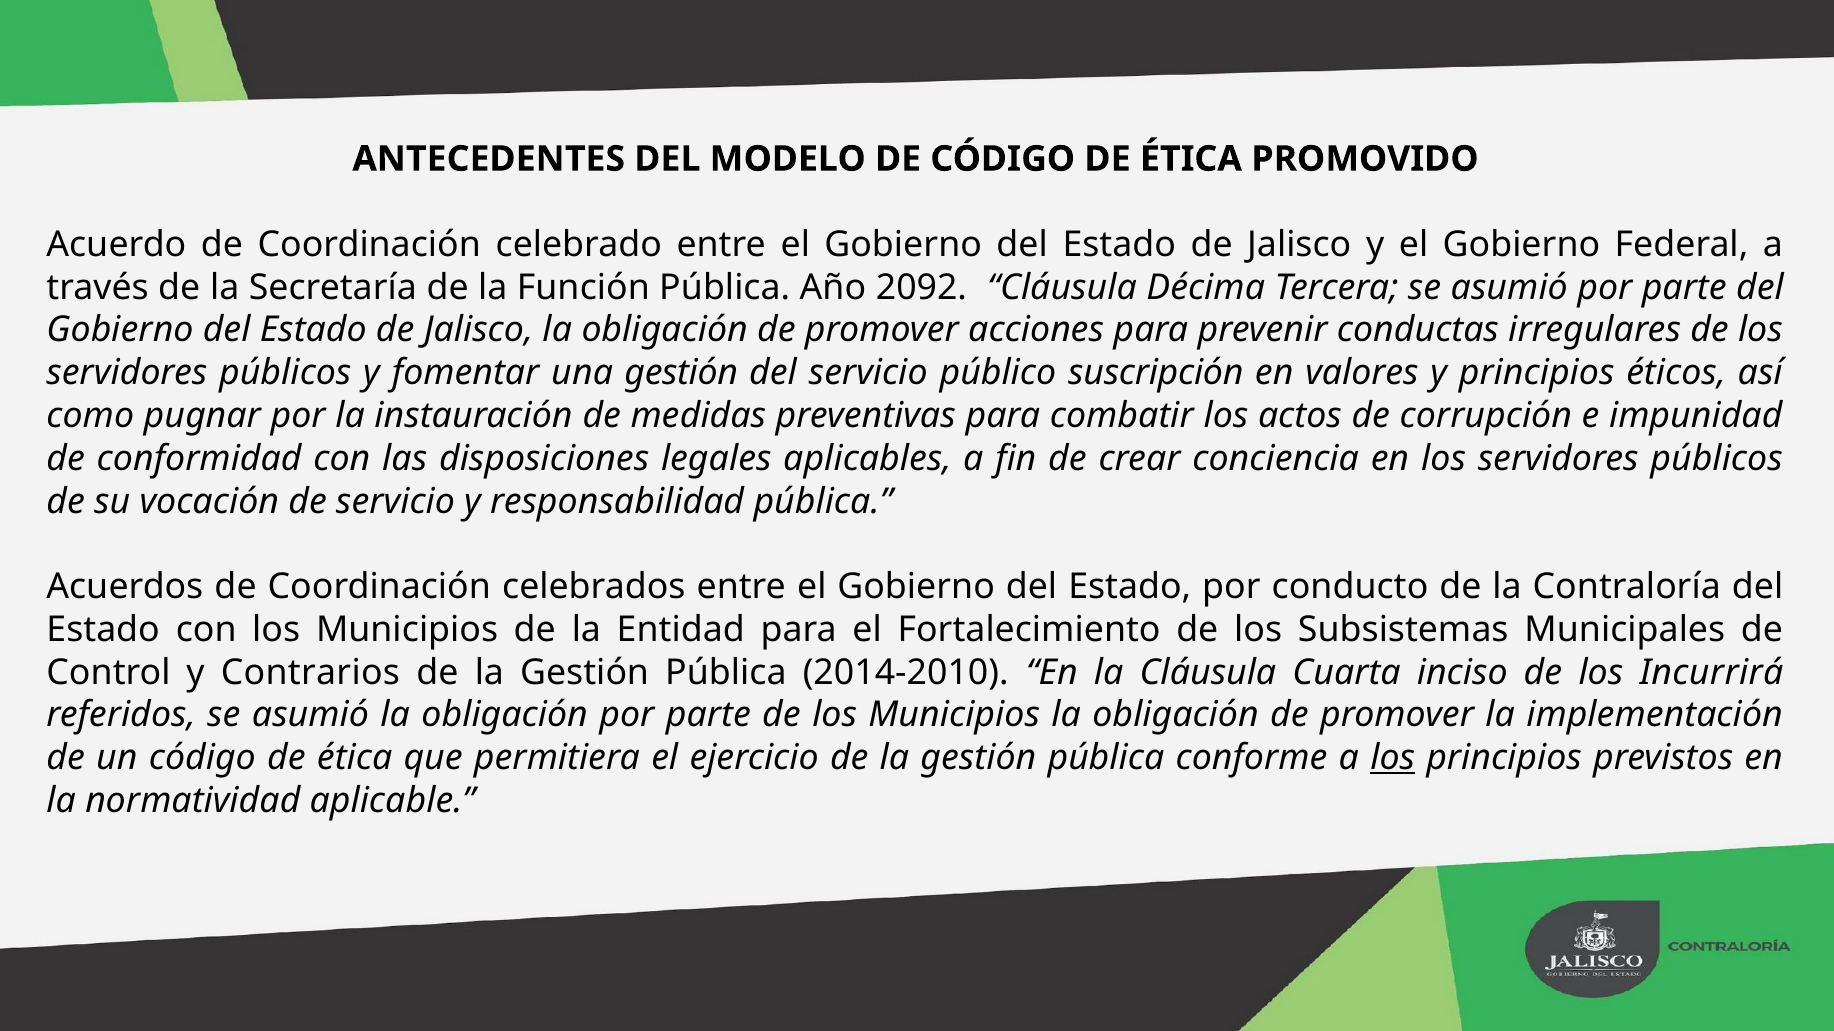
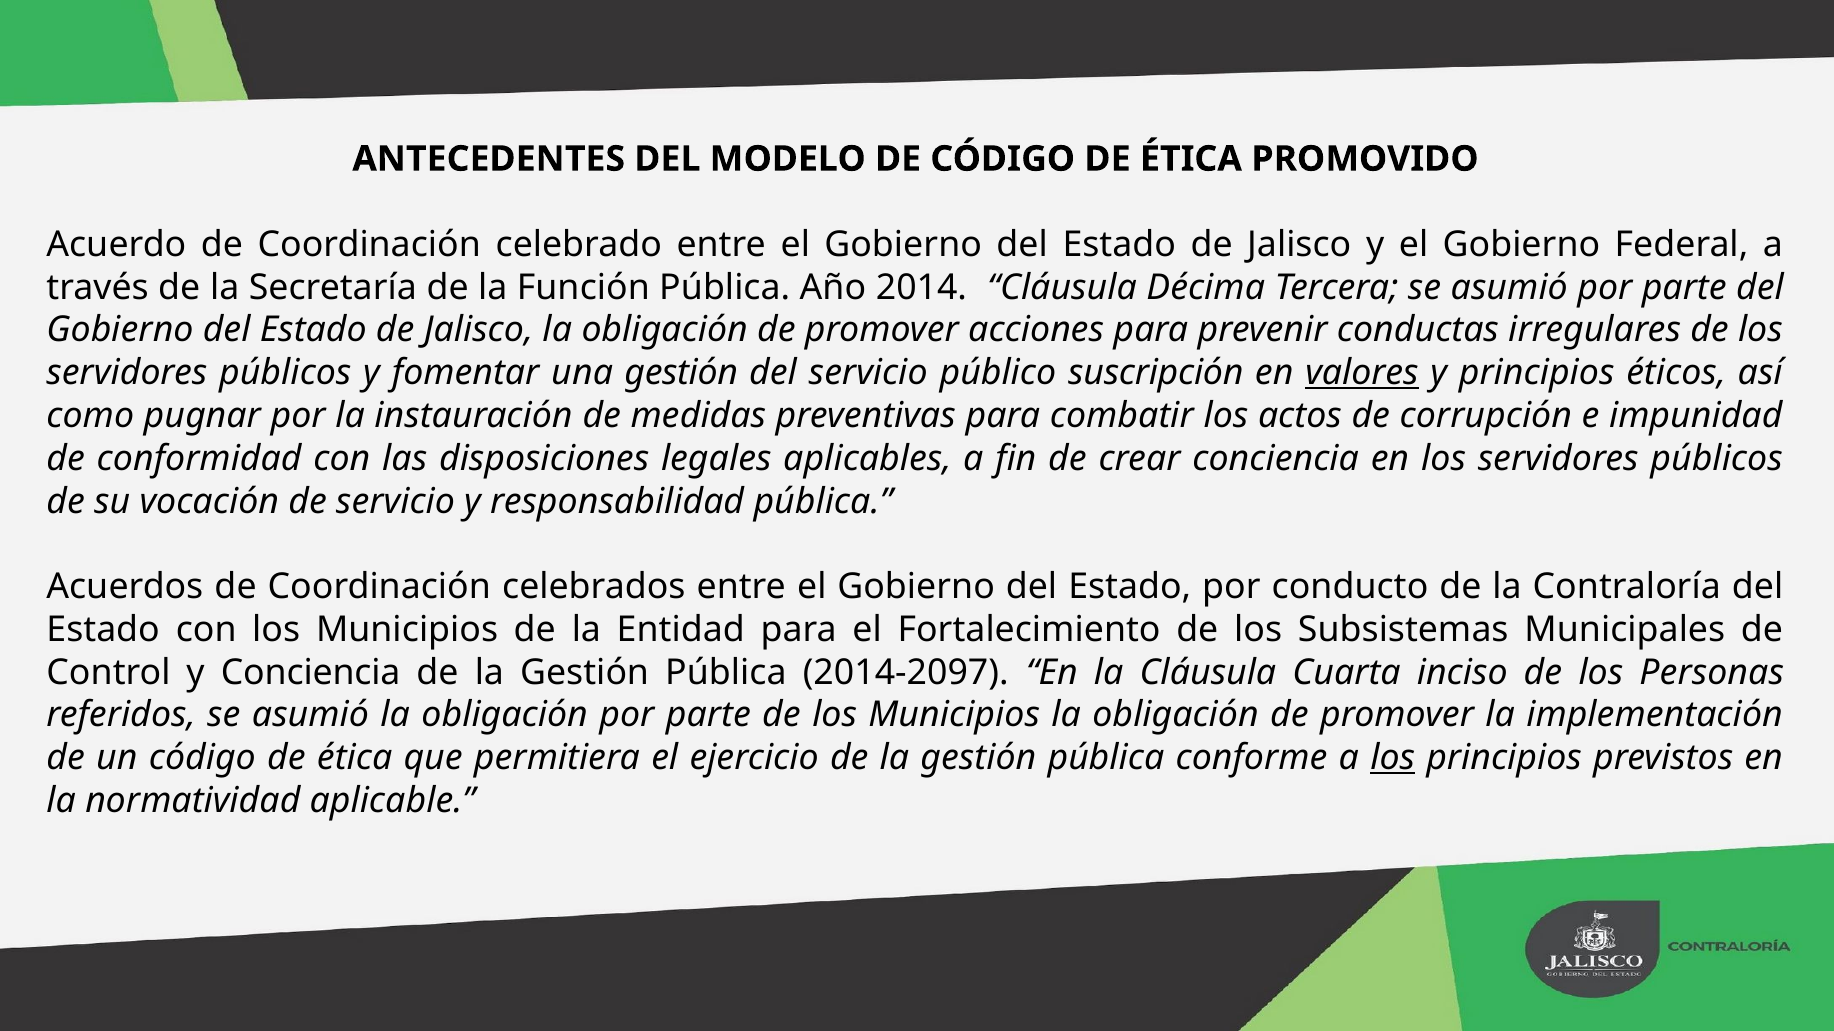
2092: 2092 -> 2014
valores underline: none -> present
y Contrarios: Contrarios -> Conciencia
2014-2010: 2014-2010 -> 2014-2097
Incurrirá: Incurrirá -> Personas
